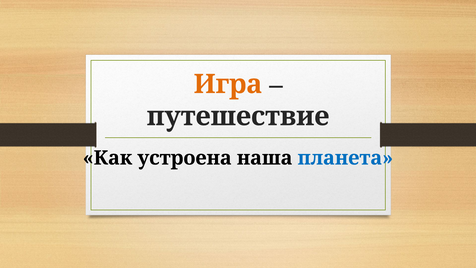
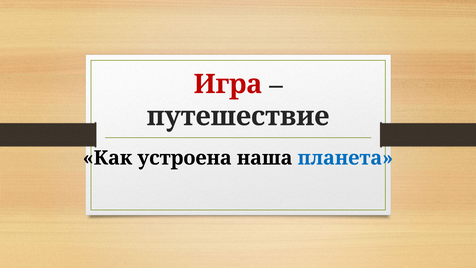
Игра colour: orange -> red
